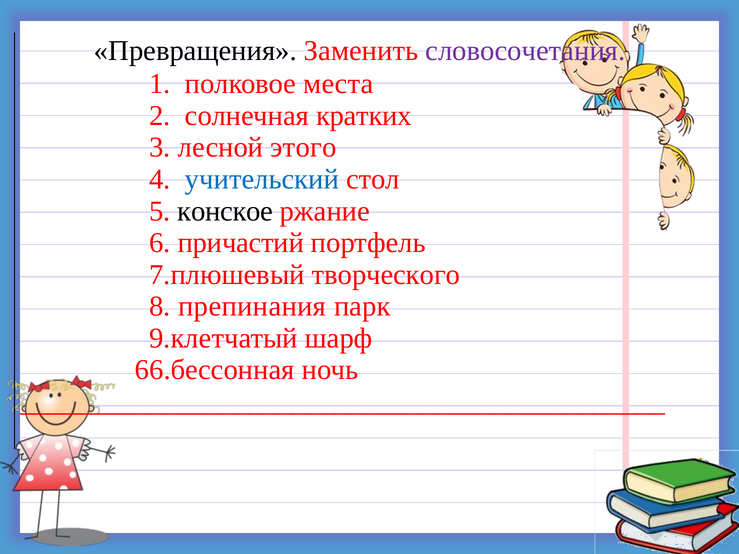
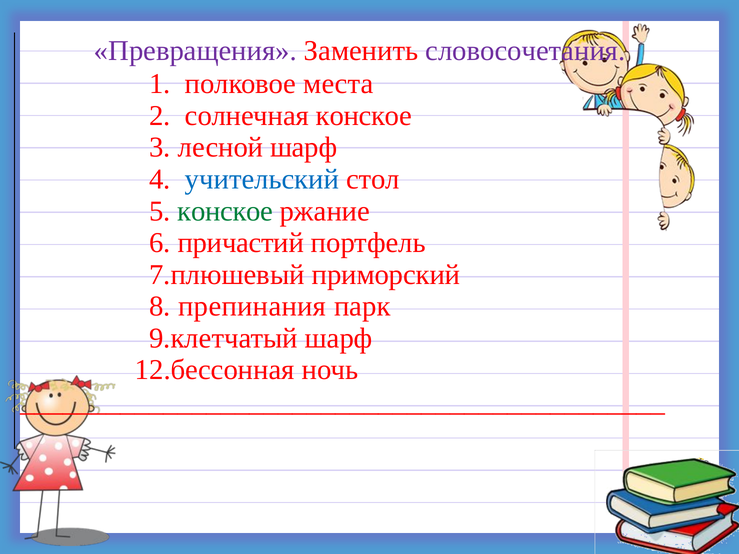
Превращения colour: black -> purple
солнечная кратких: кратких -> конское
лесной этого: этого -> шарф
конское at (225, 211) colour: black -> green
творческого: творческого -> приморский
66.бессонная: 66.бессонная -> 12.бессонная
